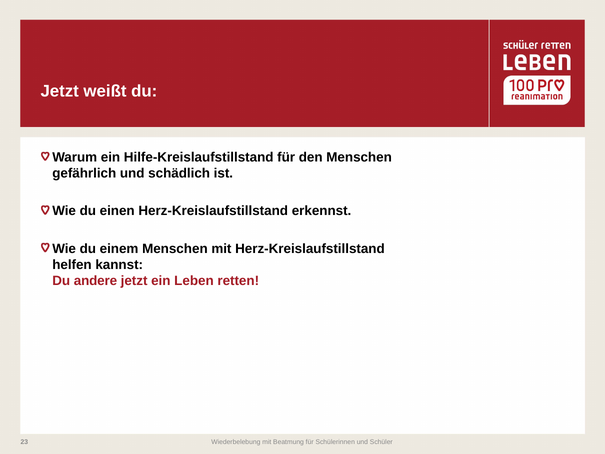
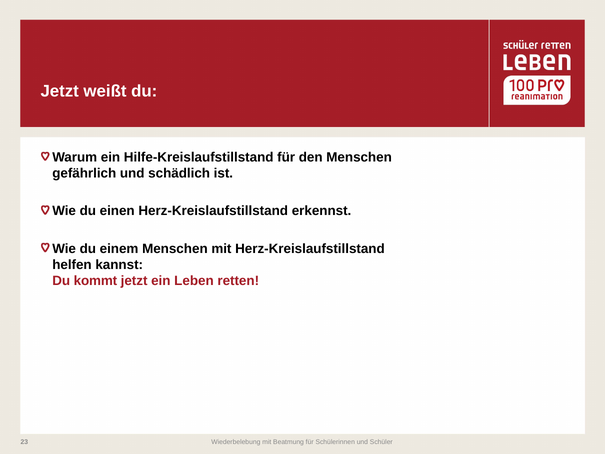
andere: andere -> kommt
